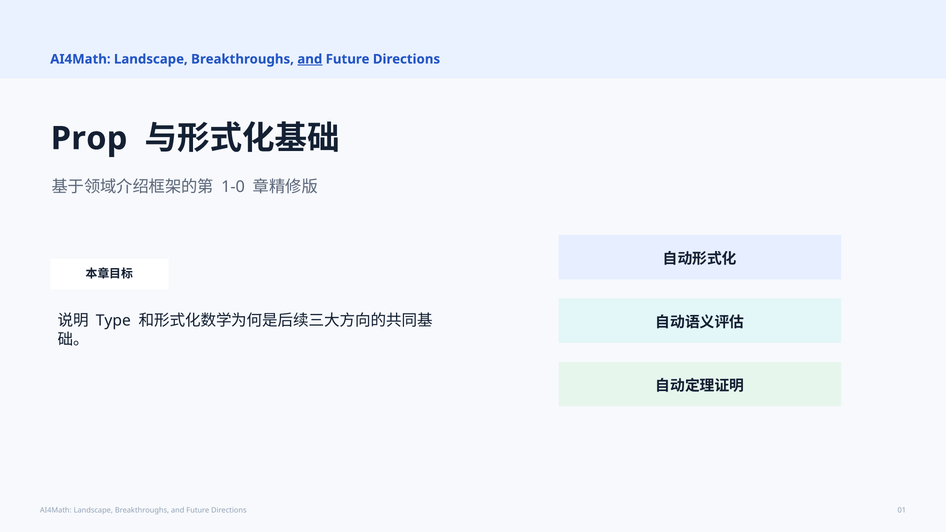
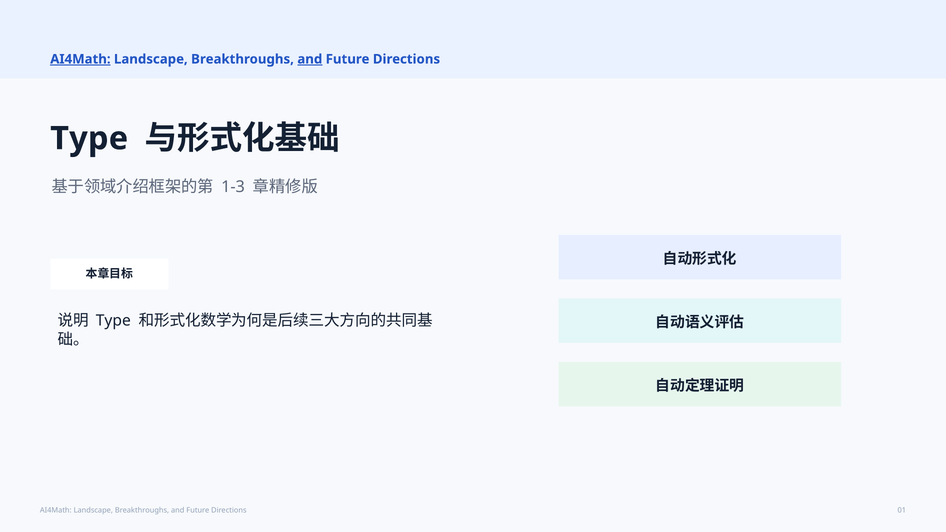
AI4Math at (80, 59) underline: none -> present
Prop at (89, 139): Prop -> Type
1-0: 1-0 -> 1-3
